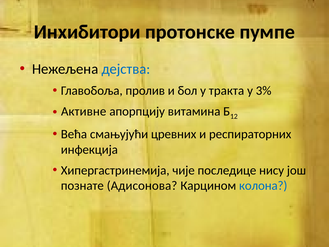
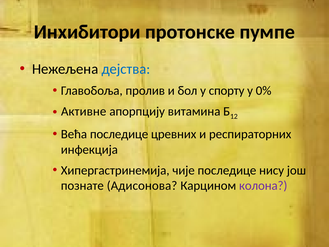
тракта: тракта -> спорту
3%: 3% -> 0%
Већа смањујући: смањујући -> последице
колона colour: blue -> purple
